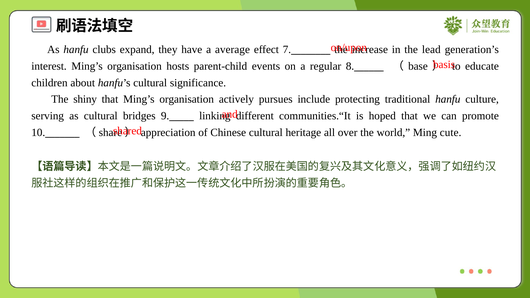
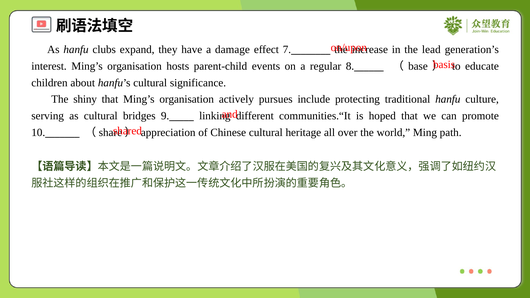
average: average -> damage
cute: cute -> path
